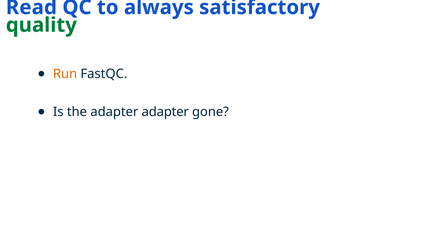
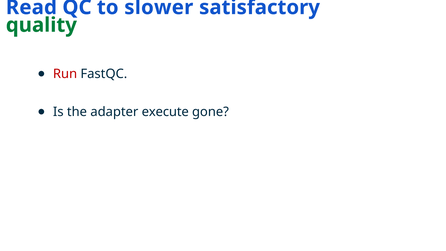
always: always -> slower
Run colour: orange -> red
adapter adapter: adapter -> execute
